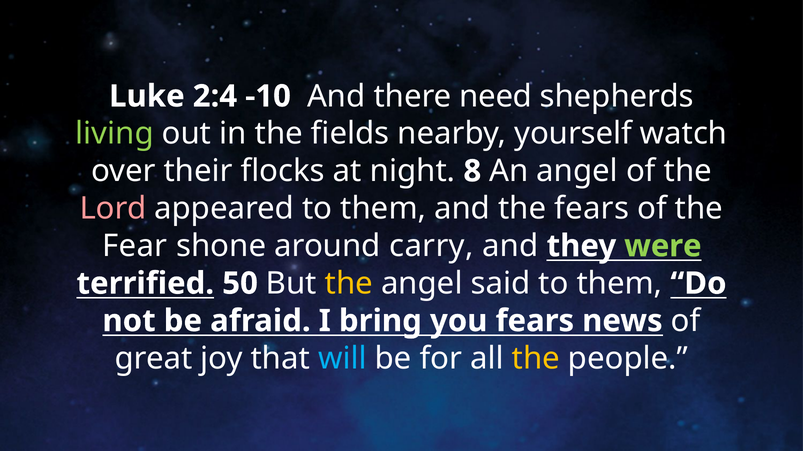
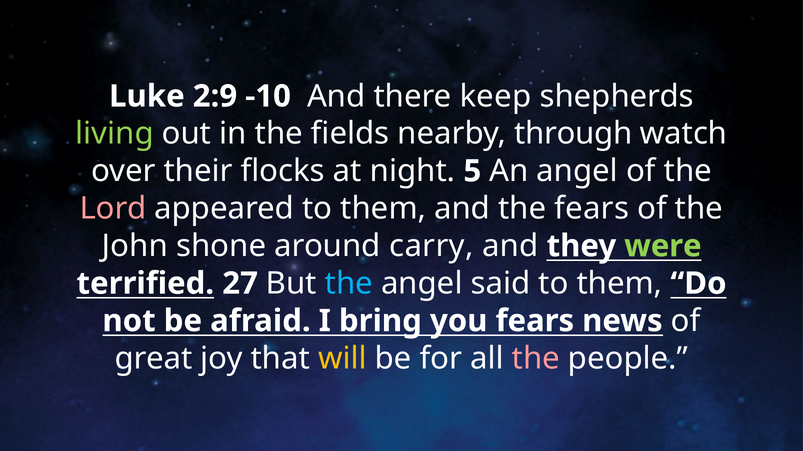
2:4: 2:4 -> 2:9
need: need -> keep
yourself: yourself -> through
8: 8 -> 5
Fear: Fear -> John
50: 50 -> 27
the at (349, 284) colour: yellow -> light blue
will colour: light blue -> yellow
the at (536, 359) colour: yellow -> pink
